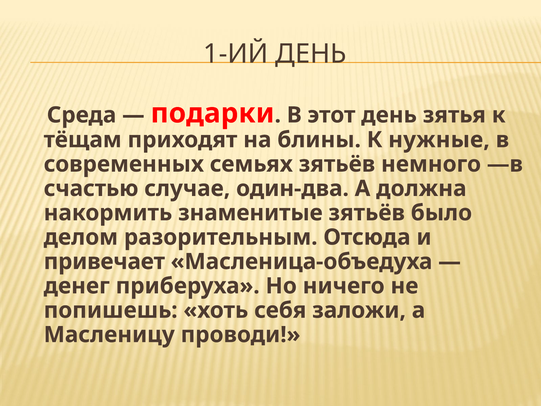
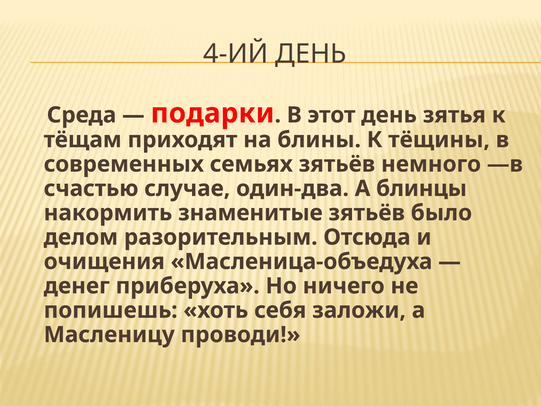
1-ИЙ: 1-ИЙ -> 4-ИЙ
нужные: нужные -> тёщины
должна: должна -> блинцы
привечает: привечает -> очищения
